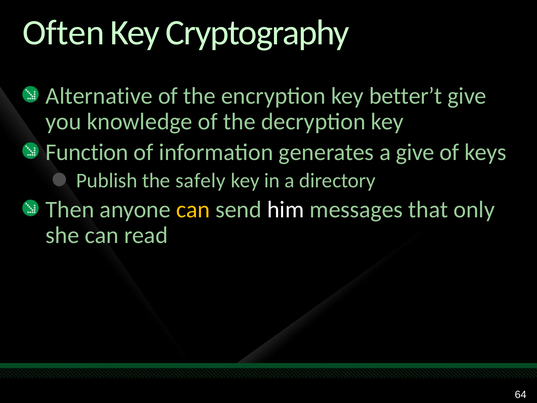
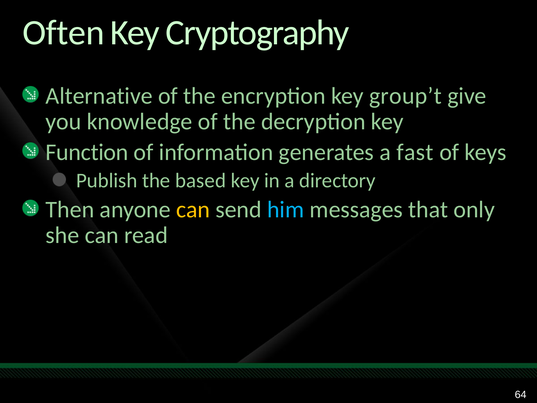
better’t: better’t -> group’t
a give: give -> fast
safely: safely -> based
him colour: white -> light blue
